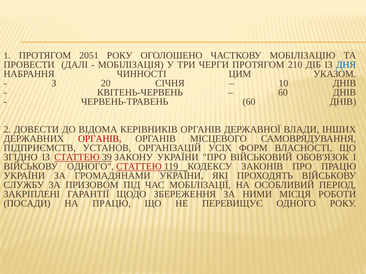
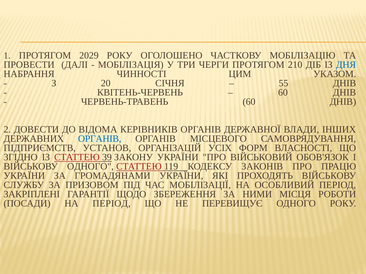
2051: 2051 -> 2029
10: 10 -> 55
ОРГАНІВ at (100, 139) colour: red -> blue
НА ПРАЦЮ: ПРАЦЮ -> ПЕРІОД
